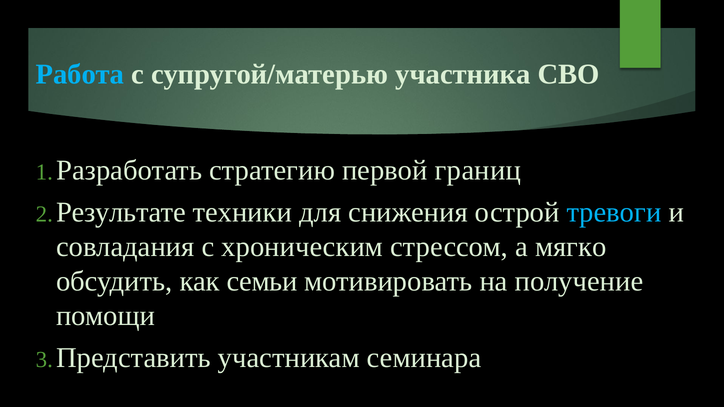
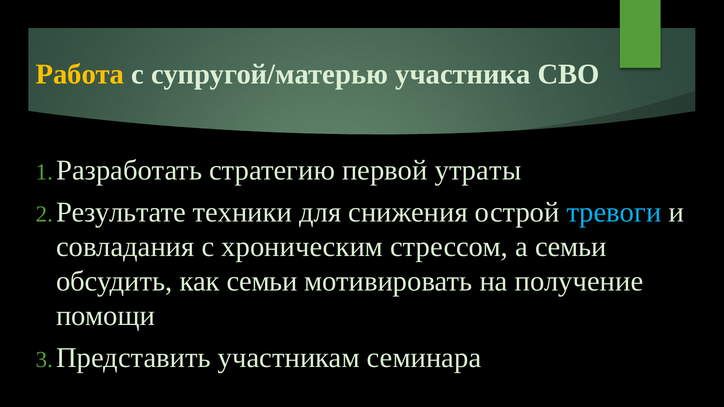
Работа colour: light blue -> yellow
границ: границ -> утраты
а мягко: мягко -> семьи
